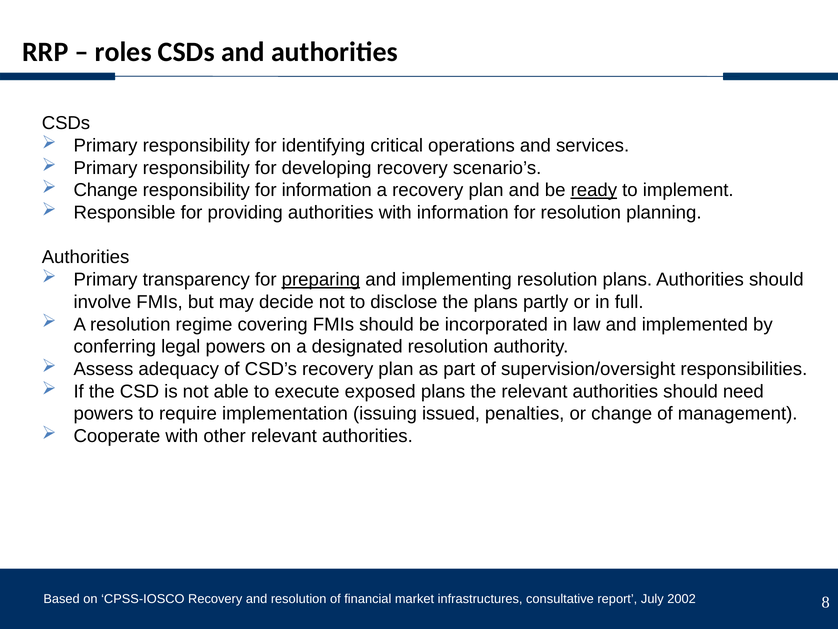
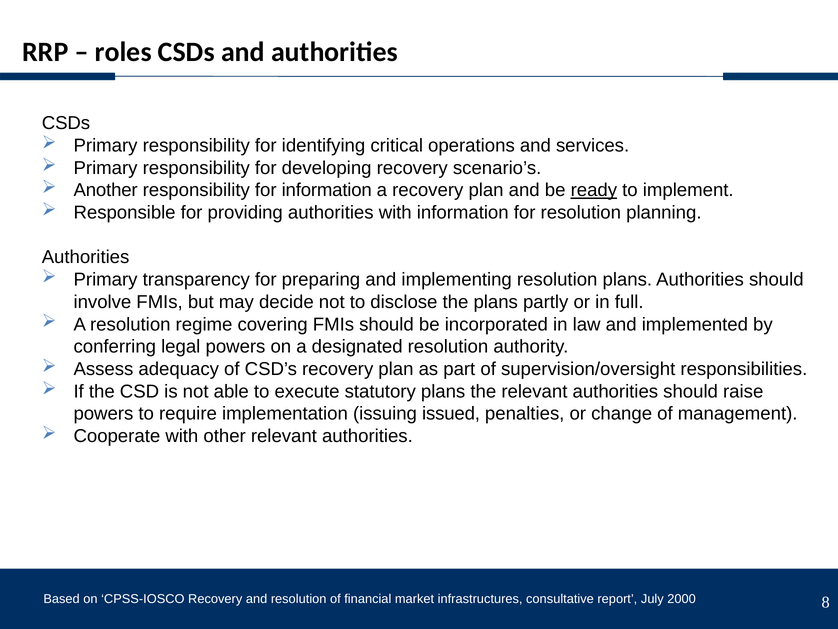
Change at (106, 190): Change -> Another
preparing underline: present -> none
exposed: exposed -> statutory
need: need -> raise
2002: 2002 -> 2000
